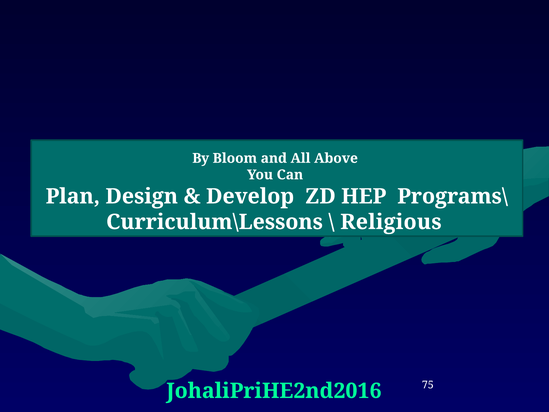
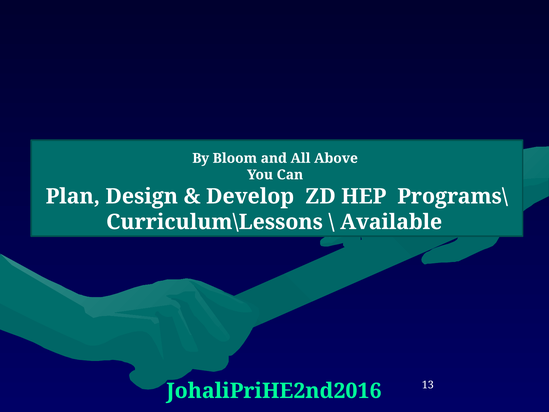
Religious: Religious -> Available
75: 75 -> 13
